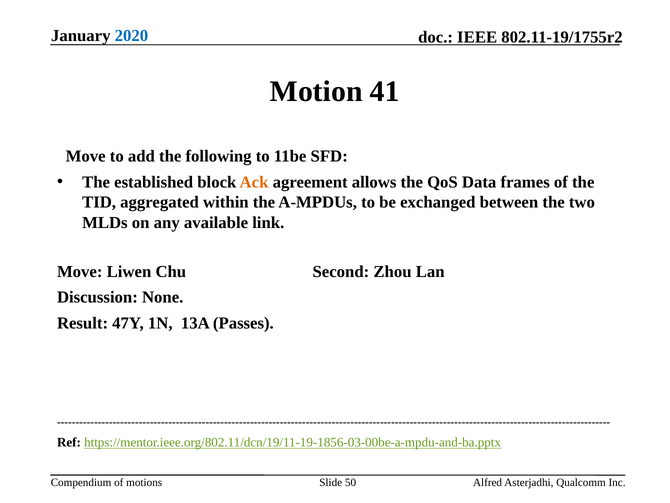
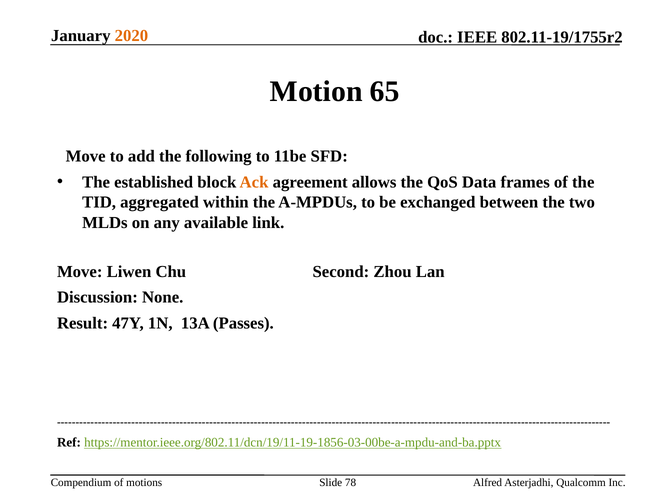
2020 colour: blue -> orange
41: 41 -> 65
50: 50 -> 78
